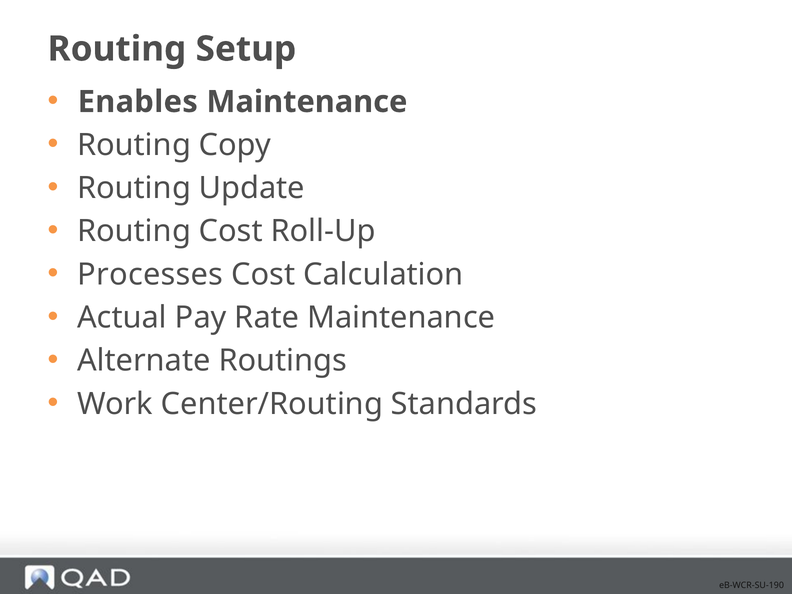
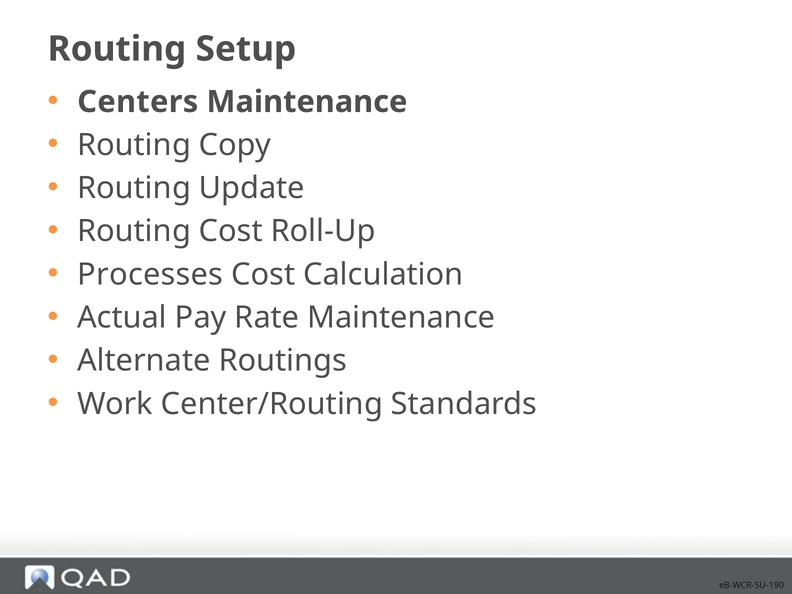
Enables: Enables -> Centers
